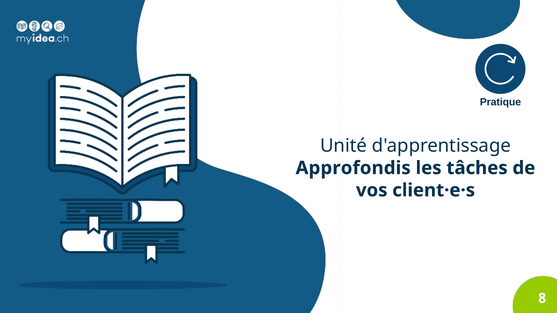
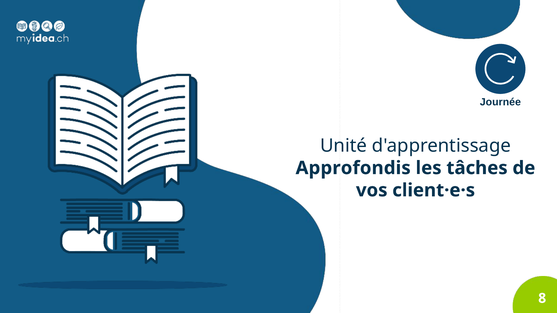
Pratique: Pratique -> Journée
